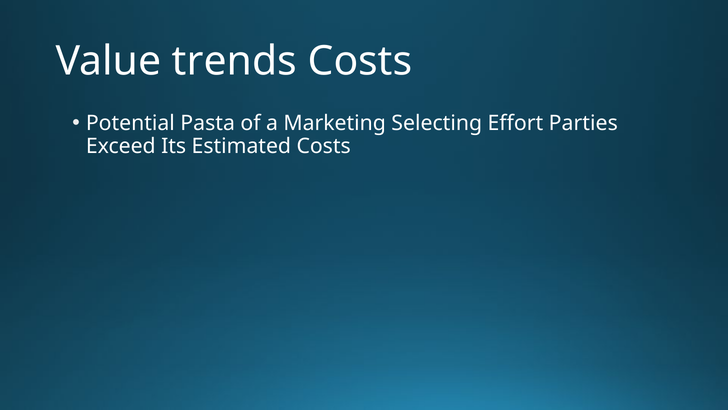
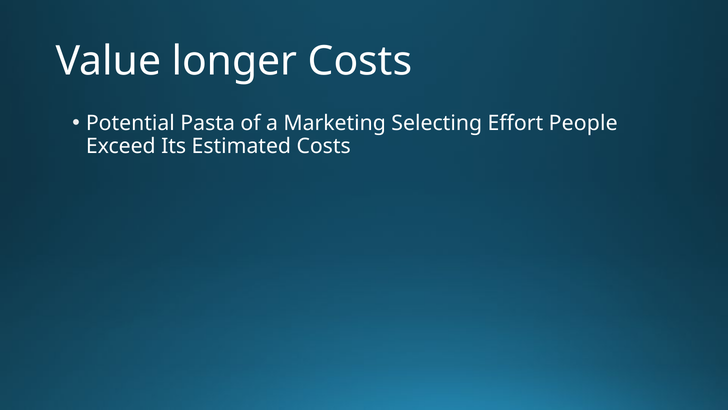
trends: trends -> longer
Parties: Parties -> People
